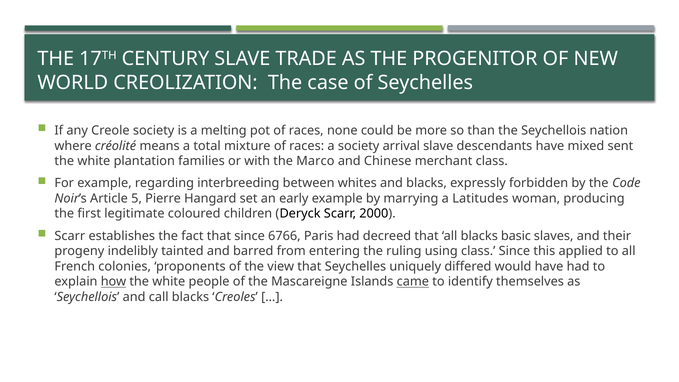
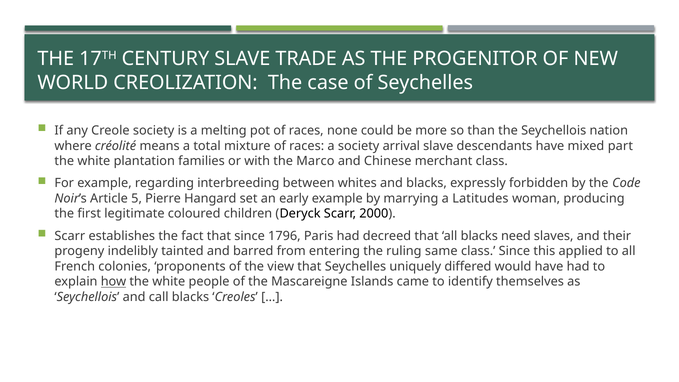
sent: sent -> part
6766: 6766 -> 1796
basic: basic -> need
using: using -> same
came underline: present -> none
